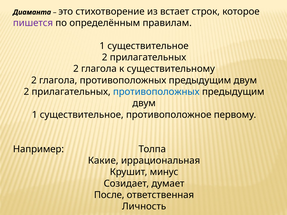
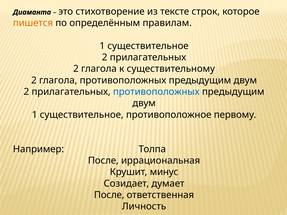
встает: встает -> тексте
пишется colour: purple -> orange
Какие at (103, 161): Какие -> После
